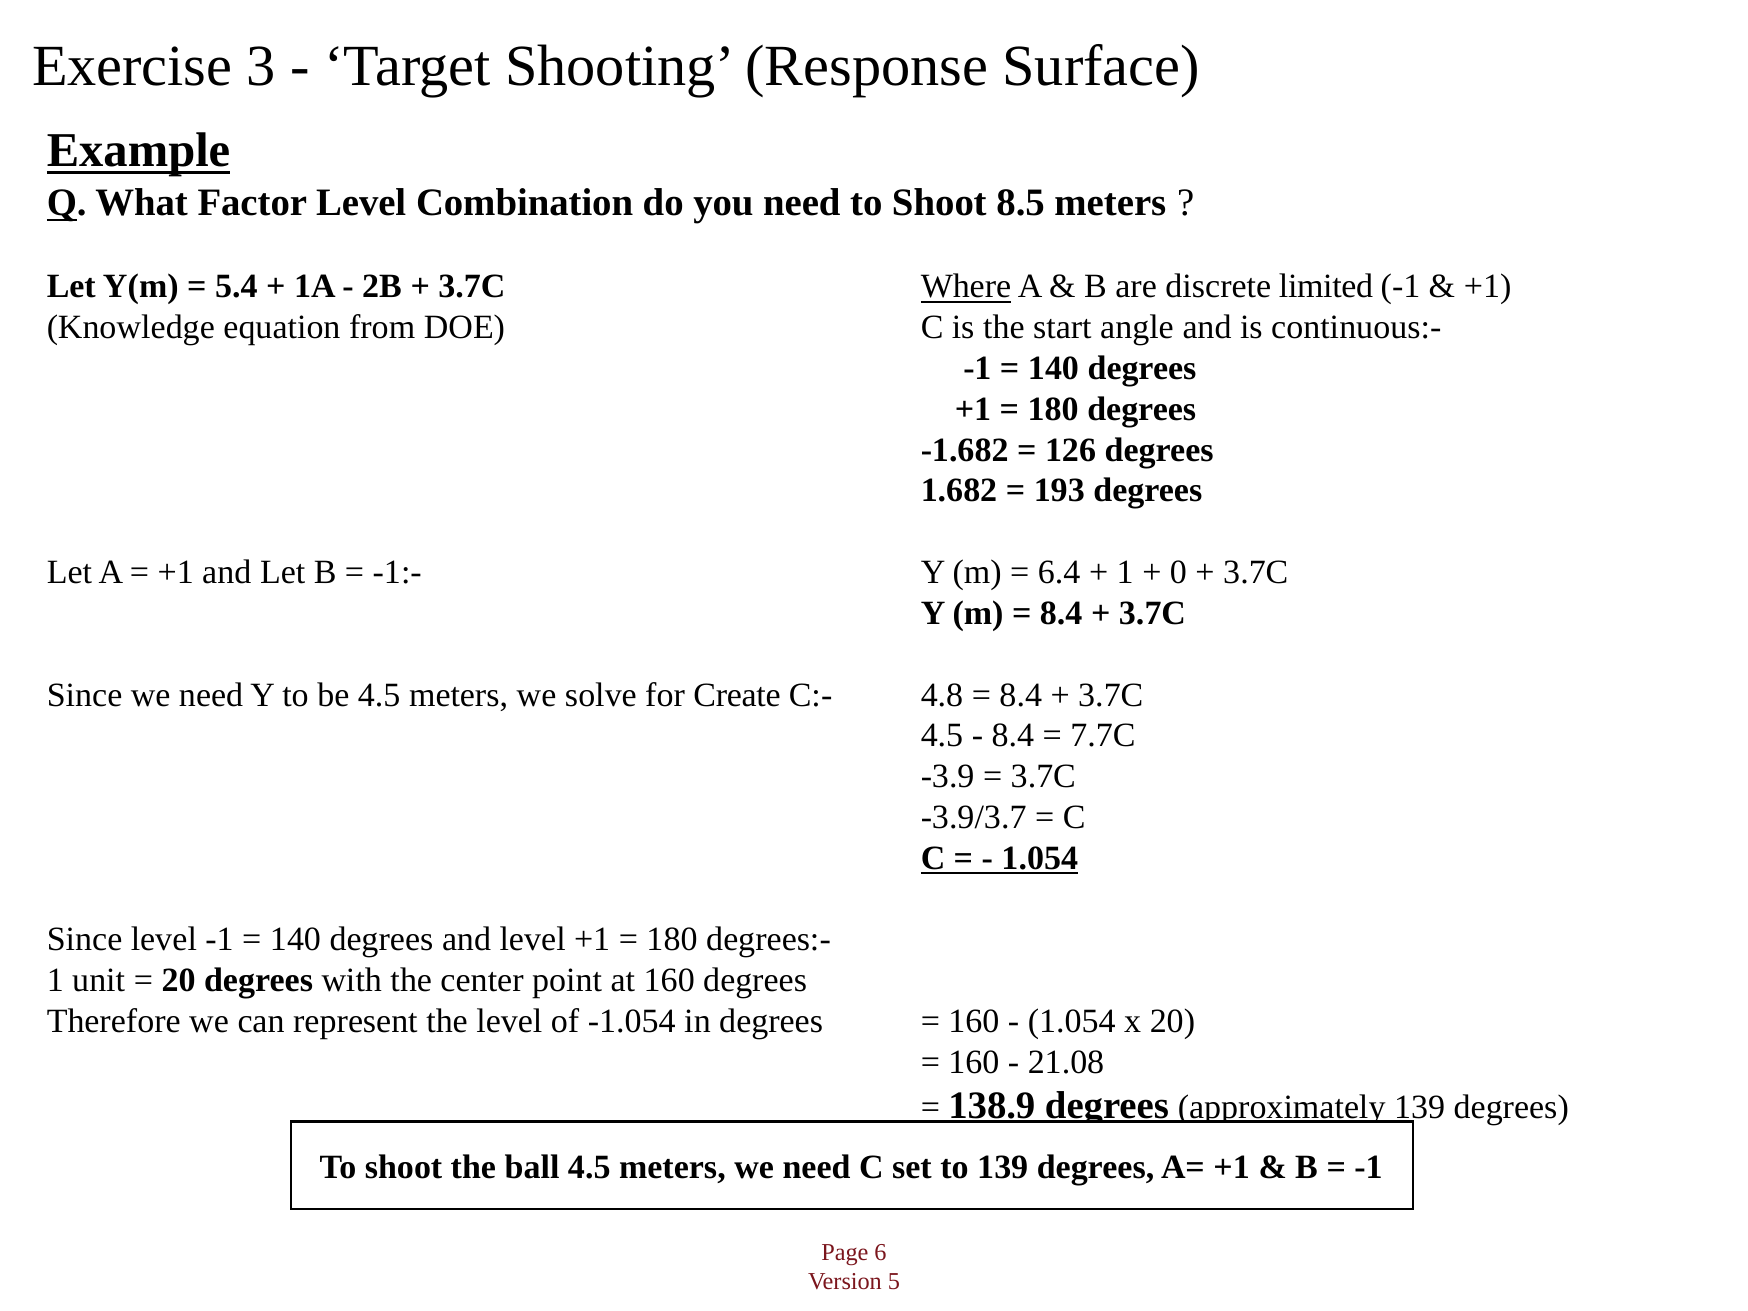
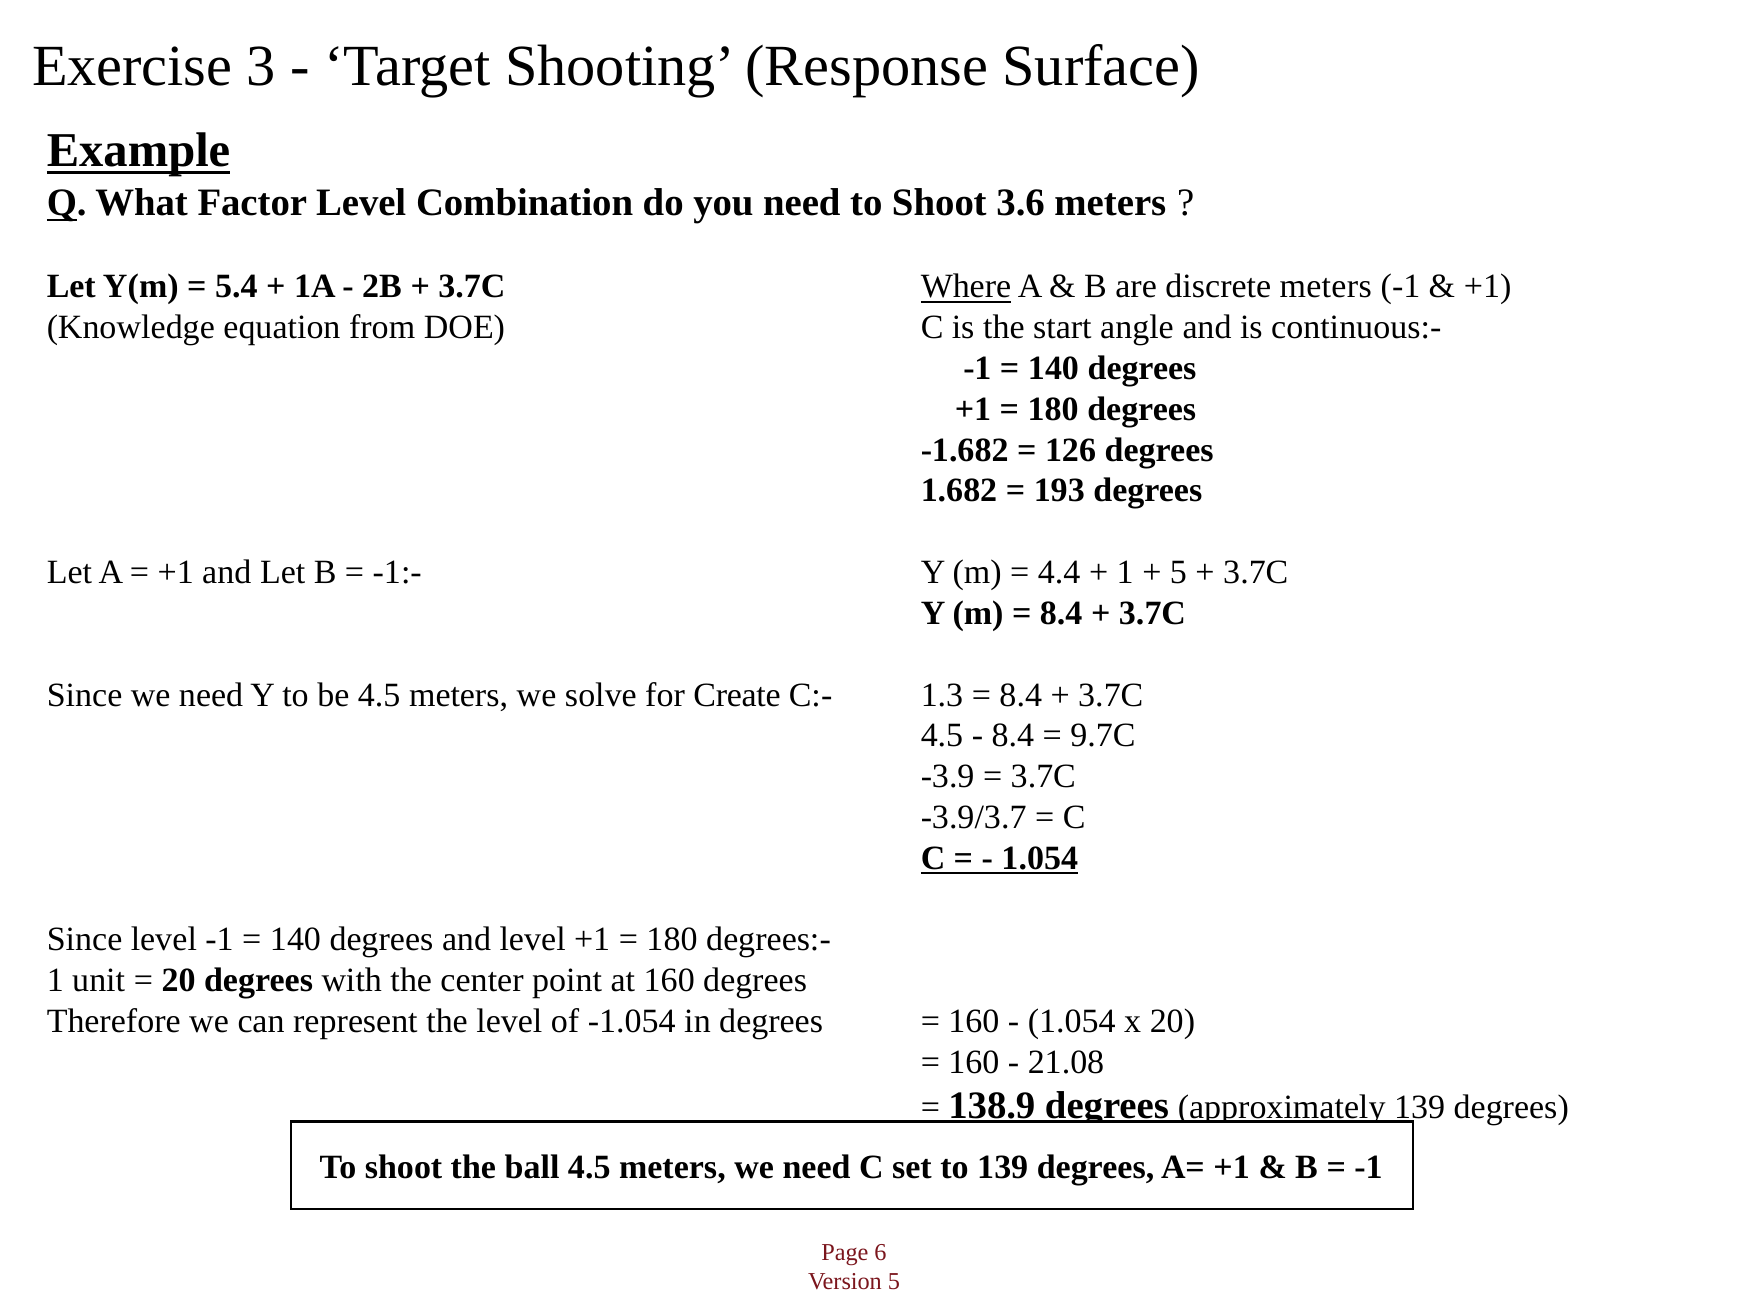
8.5: 8.5 -> 3.6
discrete limited: limited -> meters
6.4: 6.4 -> 4.4
0 at (1178, 572): 0 -> 5
4.8: 4.8 -> 1.3
7.7C: 7.7C -> 9.7C
